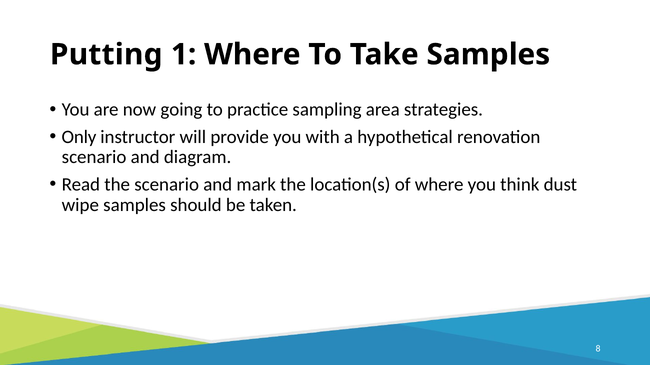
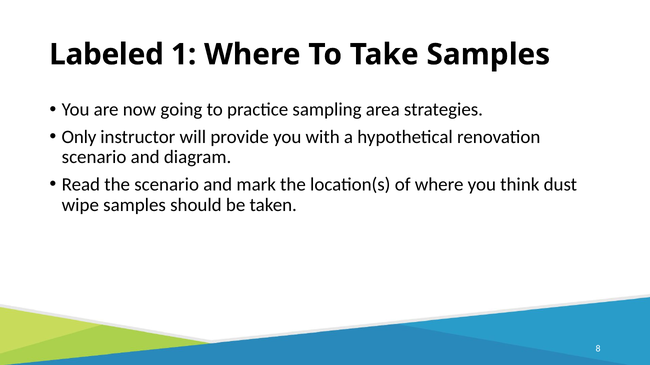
Putting: Putting -> Labeled
